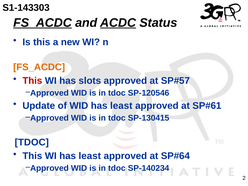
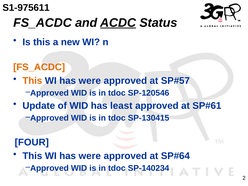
S1-143303: S1-143303 -> S1-975611
FS_ACDC at (43, 23) underline: present -> none
This at (32, 81) colour: red -> orange
slots at (90, 81): slots -> were
TDOC at (32, 142): TDOC -> FOUR
least at (90, 156): least -> were
